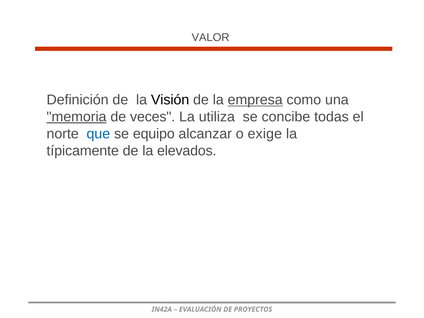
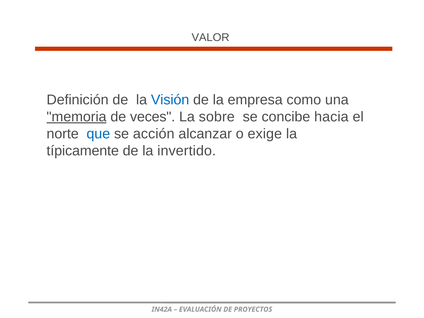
Visión colour: black -> blue
empresa underline: present -> none
utiliza: utiliza -> sobre
todas: todas -> hacia
equipo: equipo -> acción
elevados: elevados -> invertido
